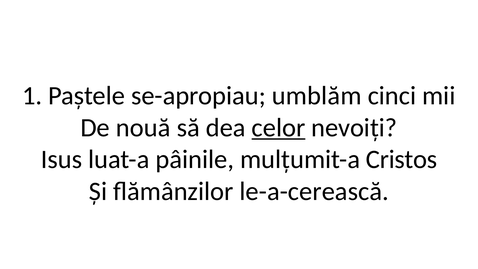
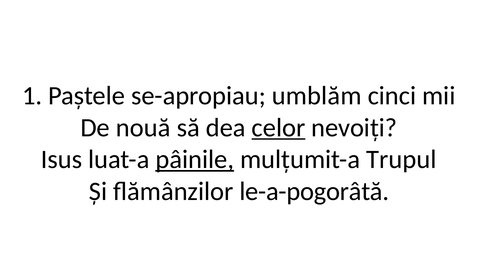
pâinile underline: none -> present
Cristos: Cristos -> Trupul
le-a-cerească: le-a-cerească -> le-a-pogorâtă
